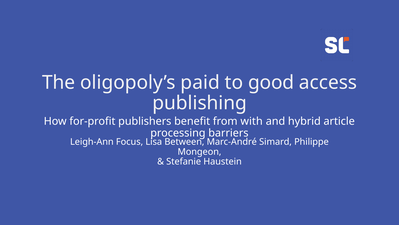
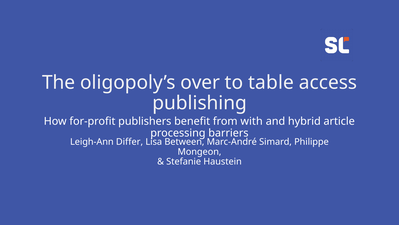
paid: paid -> over
good: good -> table
Focus: Focus -> Differ
